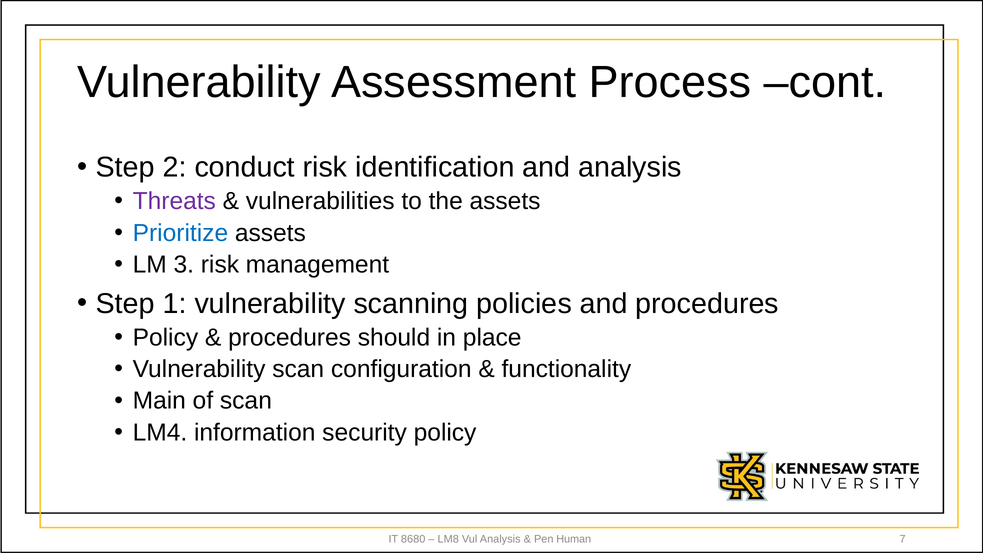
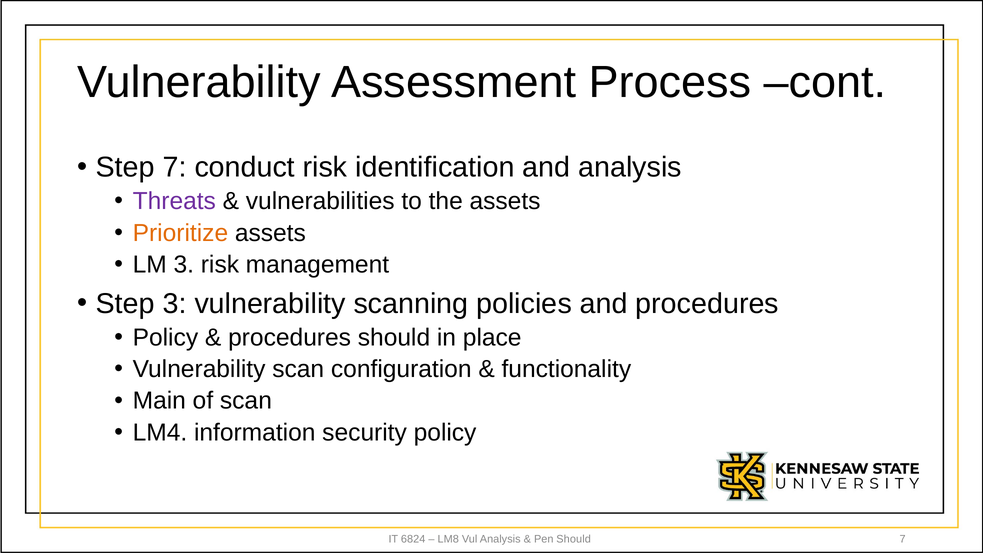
Step 2: 2 -> 7
Prioritize colour: blue -> orange
Step 1: 1 -> 3
8680: 8680 -> 6824
Pen Human: Human -> Should
